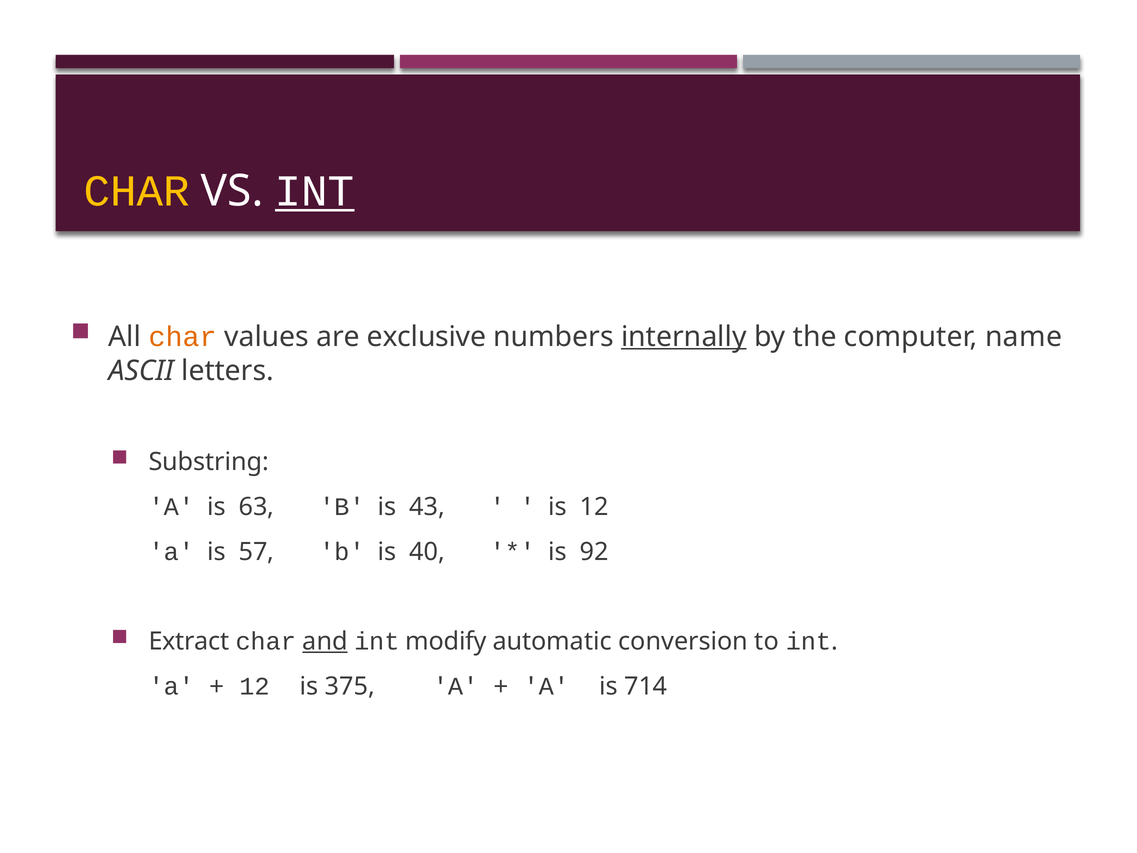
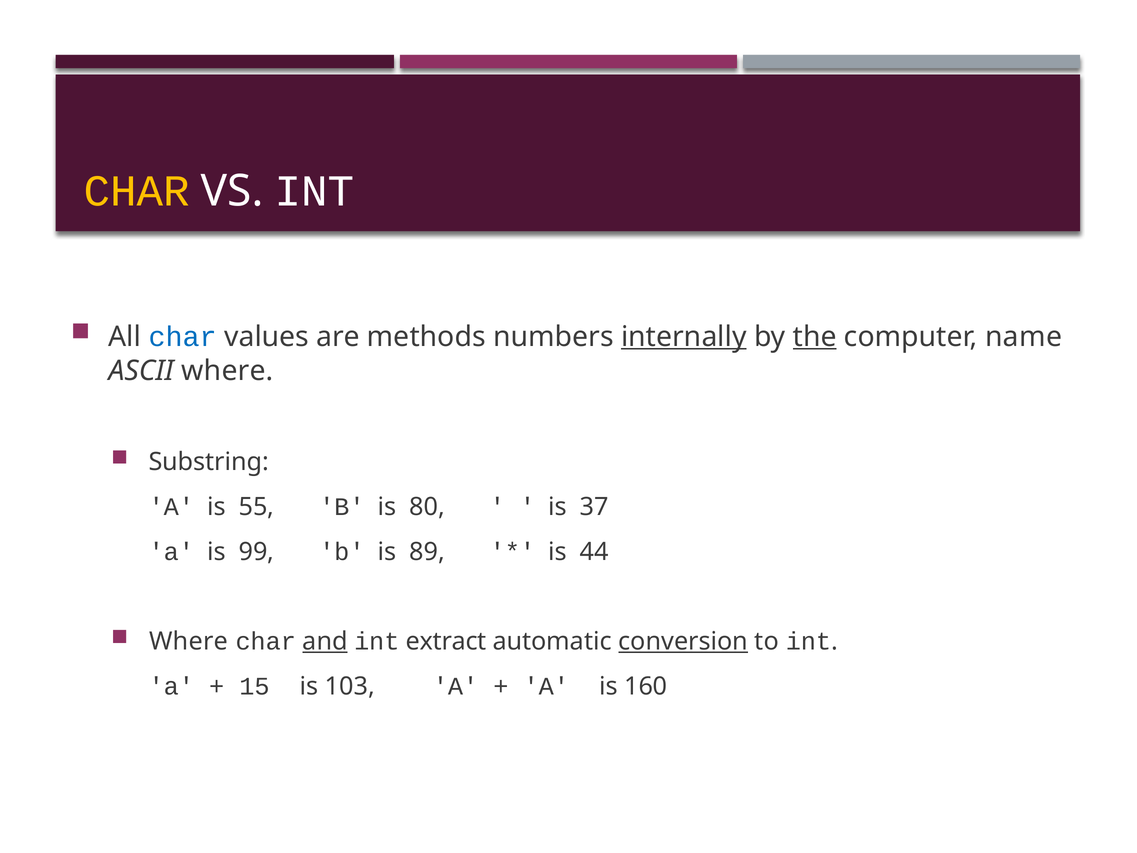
INT at (315, 191) underline: present -> none
char at (183, 337) colour: orange -> blue
exclusive: exclusive -> methods
the underline: none -> present
ASCII letters: letters -> where
63: 63 -> 55
43: 43 -> 80
is 12: 12 -> 37
57: 57 -> 99
40: 40 -> 89
92: 92 -> 44
Extract at (189, 641): Extract -> Where
modify: modify -> extract
conversion underline: none -> present
12 at (254, 686): 12 -> 15
375: 375 -> 103
714: 714 -> 160
